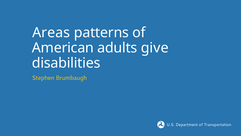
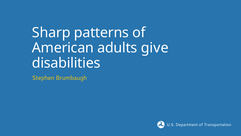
Areas: Areas -> Sharp
